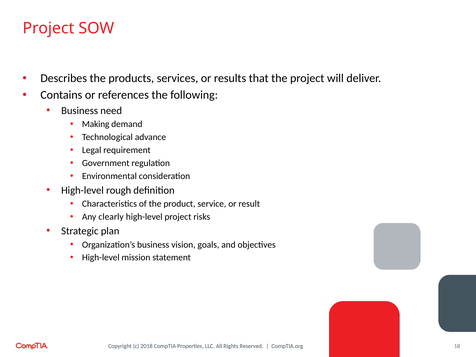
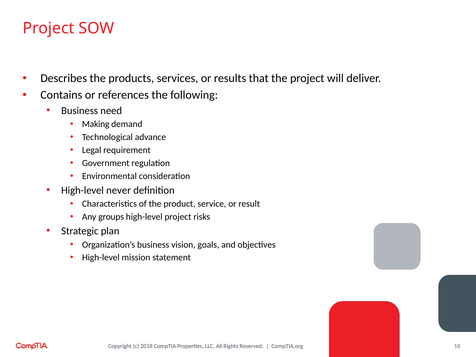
rough: rough -> never
clearly: clearly -> groups
